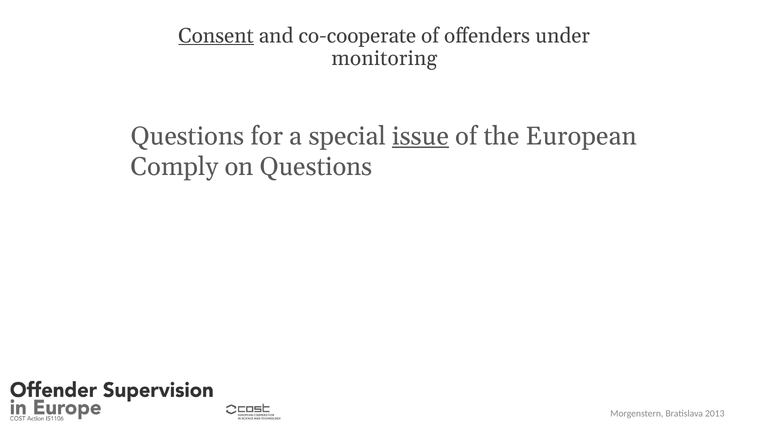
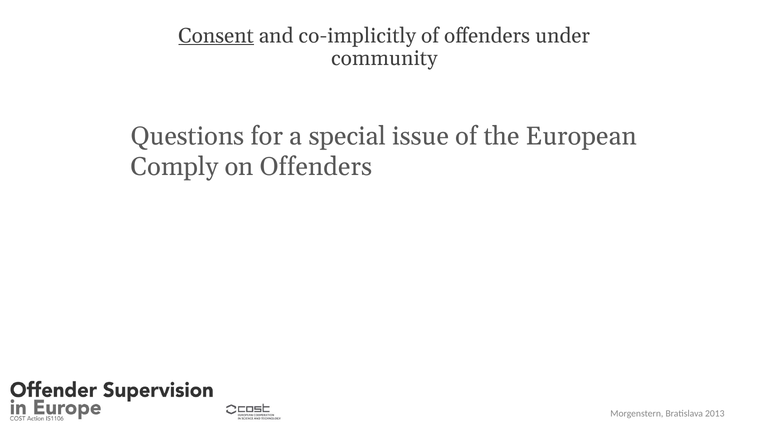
co-cooperate: co-cooperate -> co-implicitly
monitoring: monitoring -> community
issue underline: present -> none
on Questions: Questions -> Offenders
